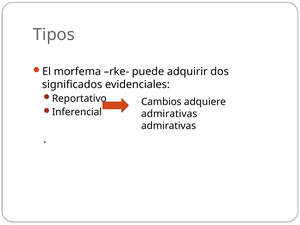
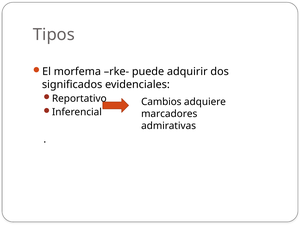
admirativas at (169, 114): admirativas -> marcadores
